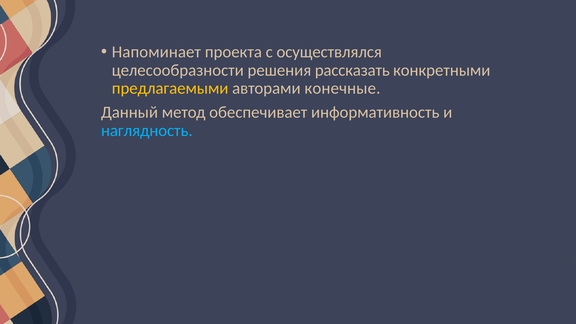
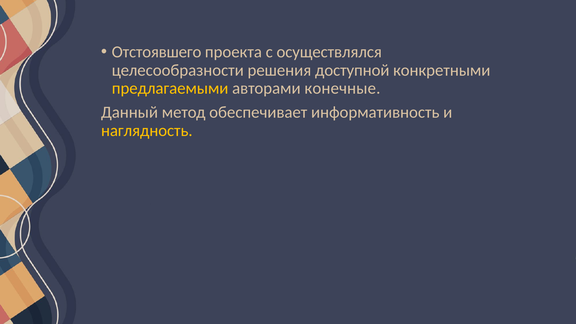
Напоминает: Напоминает -> Отстоявшего
рассказать: рассказать -> доступной
наглядность colour: light blue -> yellow
